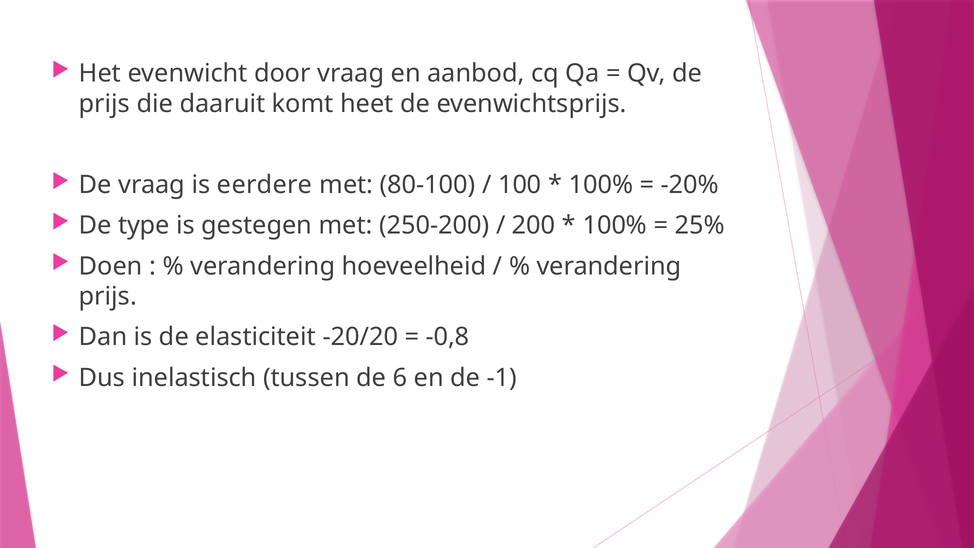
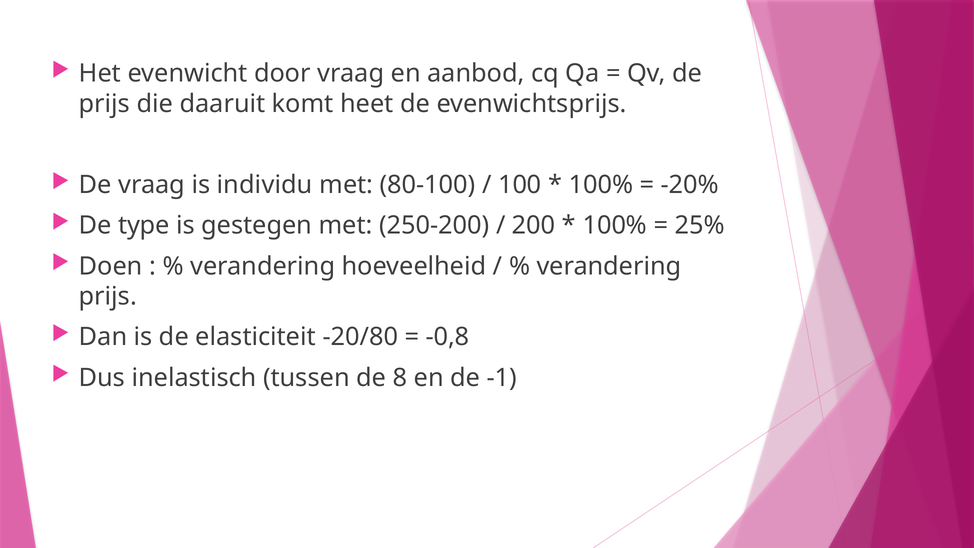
eerdere: eerdere -> individu
-20/20: -20/20 -> -20/80
6: 6 -> 8
